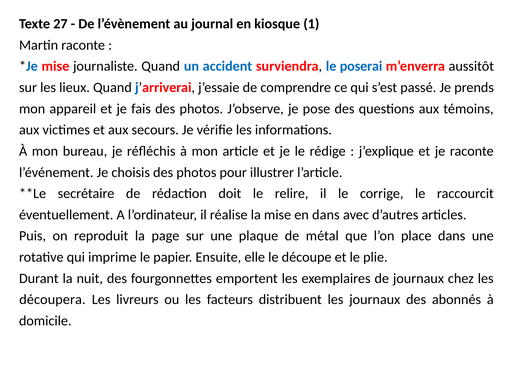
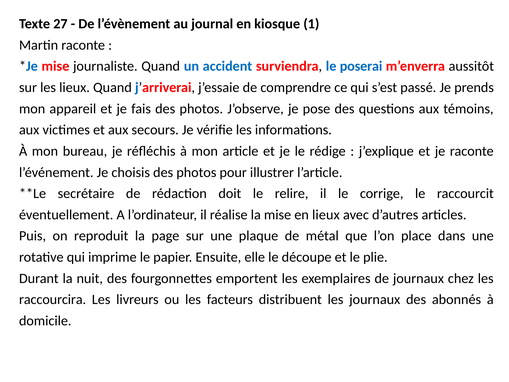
en dans: dans -> lieux
découpera: découpera -> raccourcira
